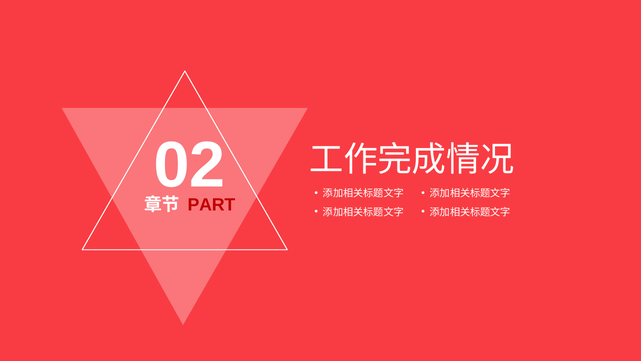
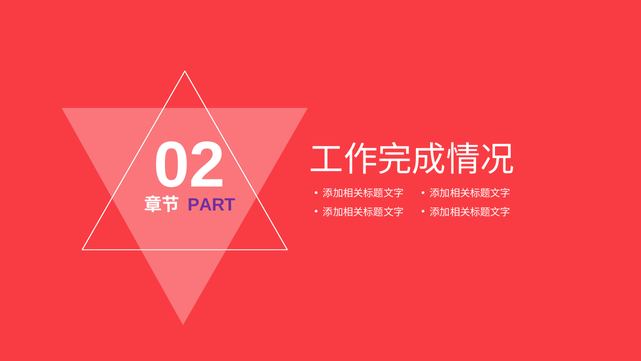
PART colour: red -> purple
